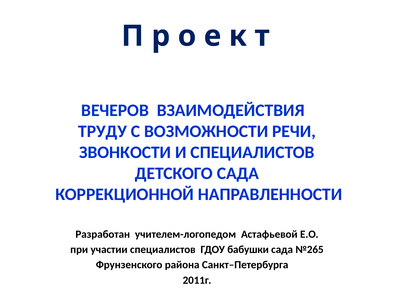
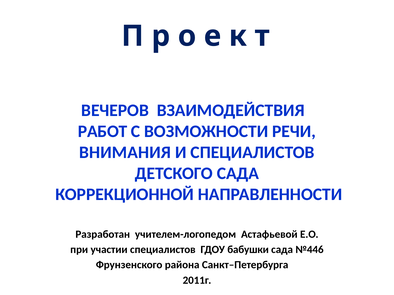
ТРУДУ: ТРУДУ -> РАБОТ
ЗВОНКОСТИ: ЗВОНКОСТИ -> ВНИМАНИЯ
№265: №265 -> №446
